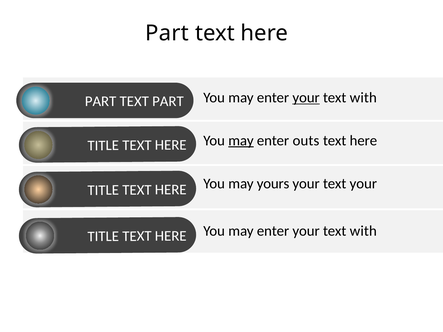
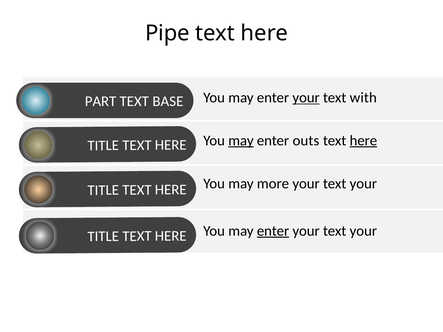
Part at (167, 33): Part -> Pipe
TEXT PART: PART -> BASE
here at (363, 141) underline: none -> present
yours: yours -> more
enter at (273, 231) underline: none -> present
with at (363, 231): with -> your
